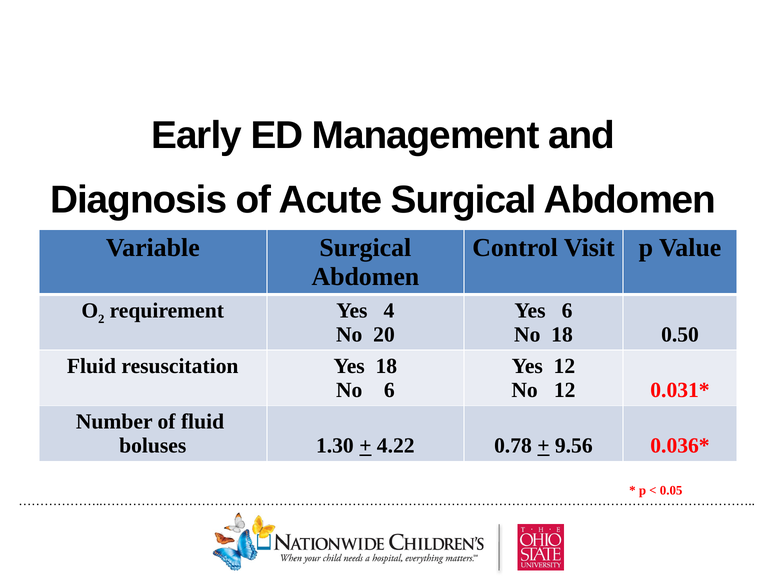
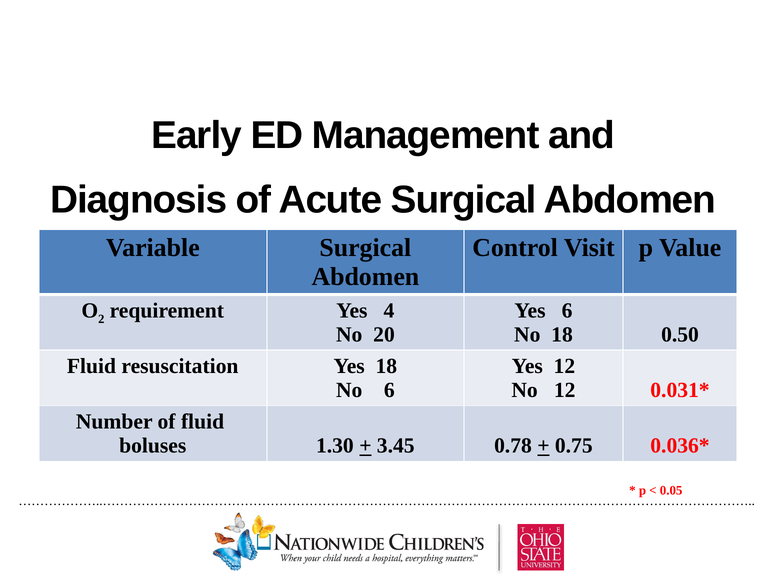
4.22: 4.22 -> 3.45
9.56: 9.56 -> 0.75
